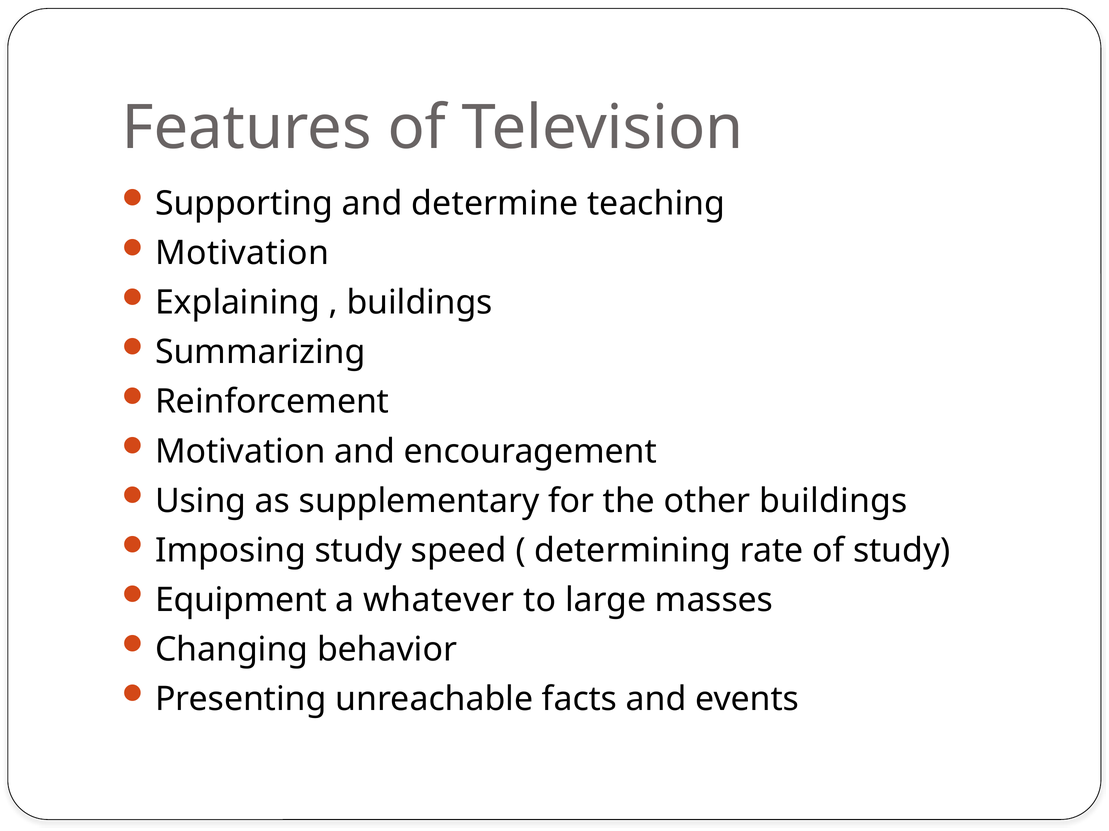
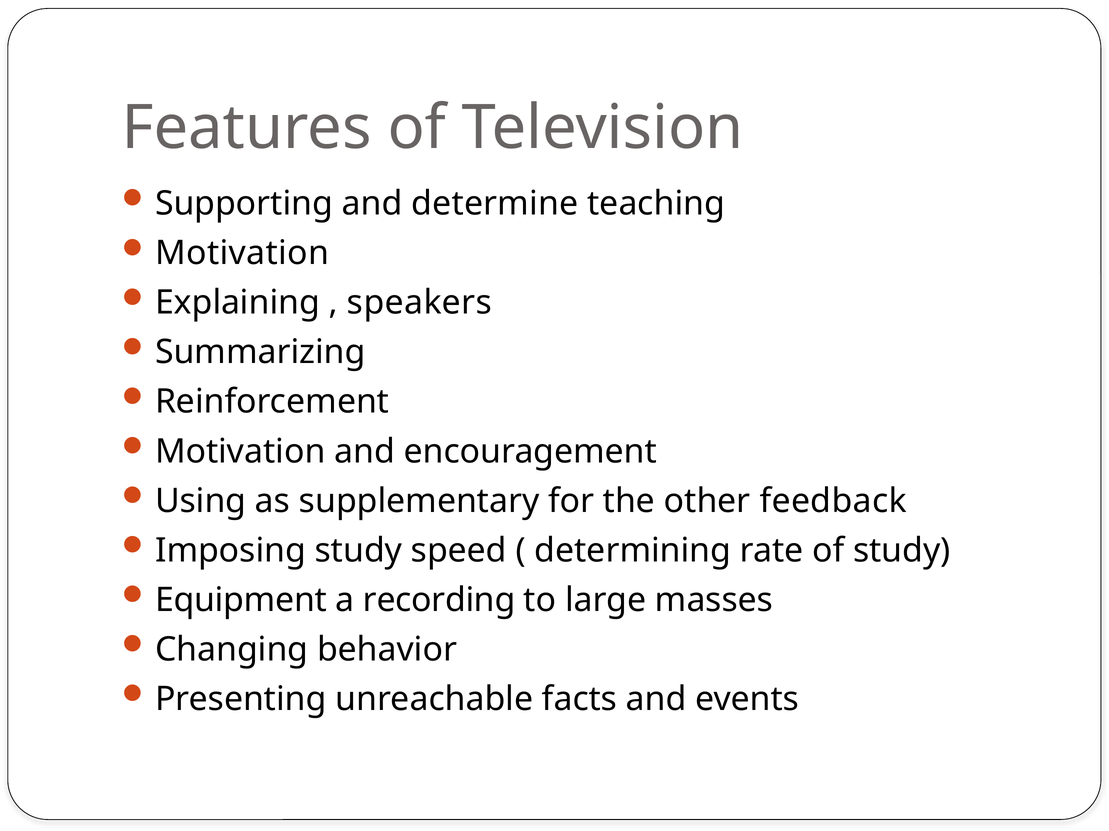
buildings at (420, 303): buildings -> speakers
other buildings: buildings -> feedback
whatever: whatever -> recording
